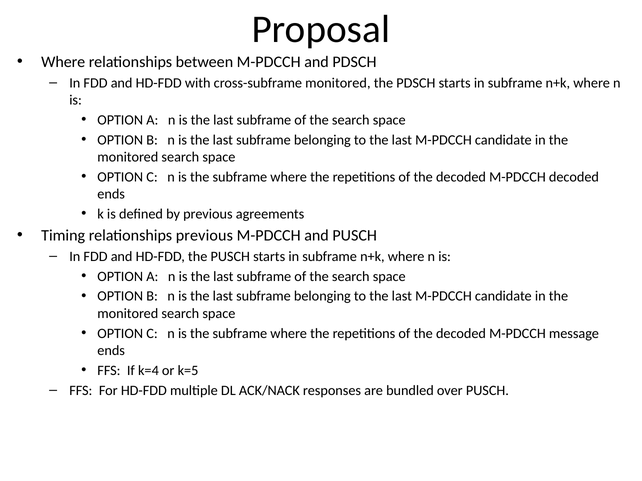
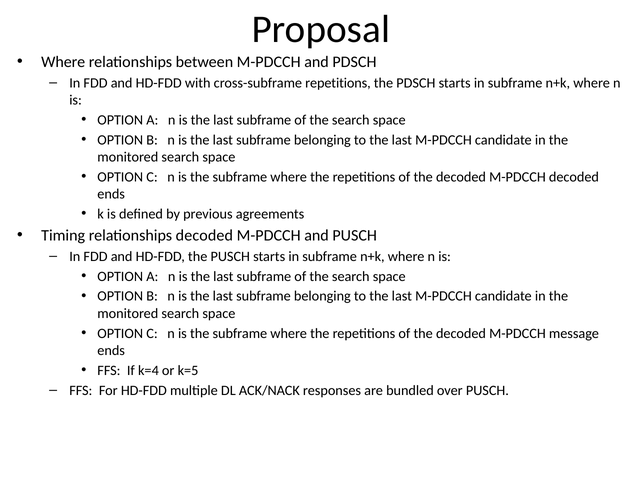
cross-subframe monitored: monitored -> repetitions
relationships previous: previous -> decoded
